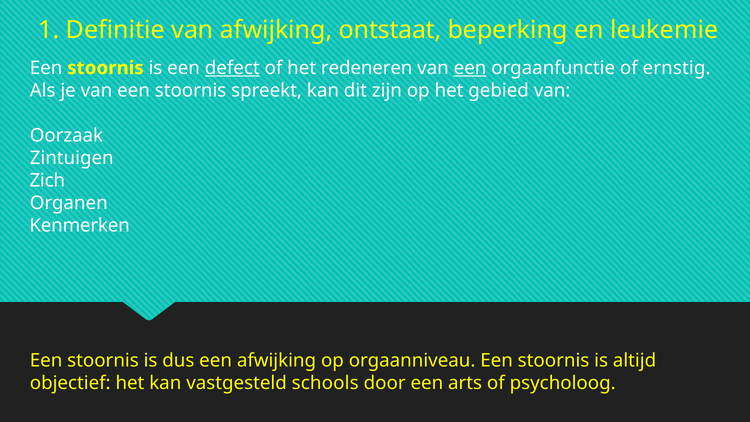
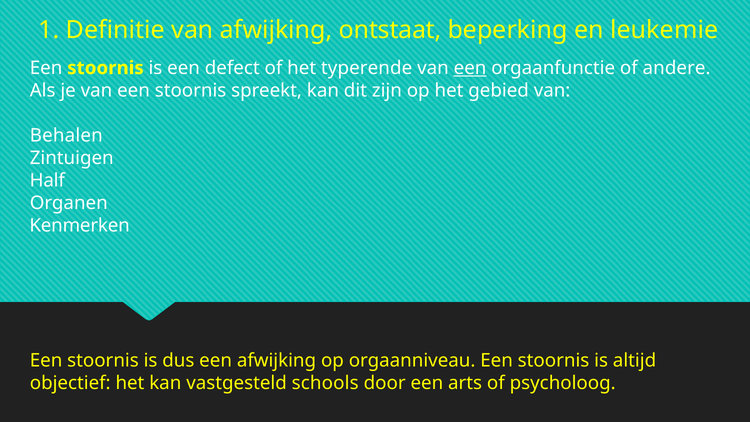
defect underline: present -> none
redeneren: redeneren -> typerende
ernstig: ernstig -> andere
Oorzaak: Oorzaak -> Behalen
Zich: Zich -> Half
